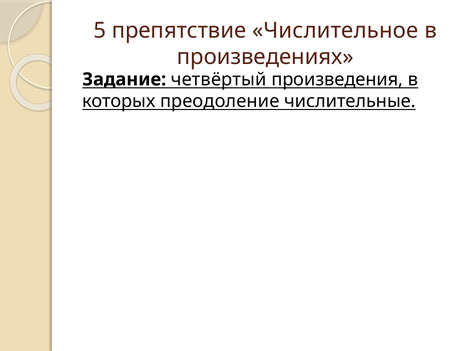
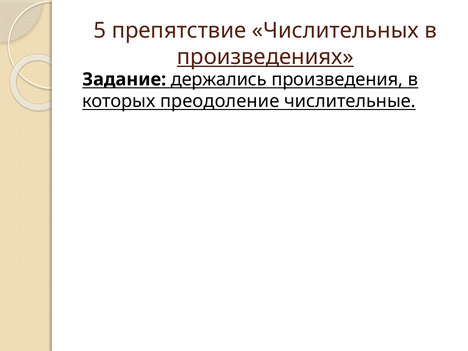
Числительное: Числительное -> Числительных
произведениях underline: none -> present
четвёртый: четвёртый -> держались
